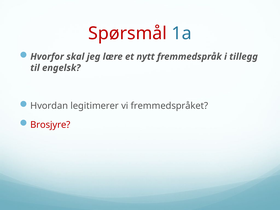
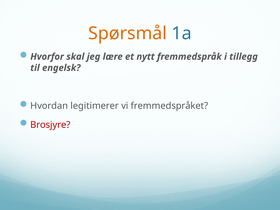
Spørsmål colour: red -> orange
